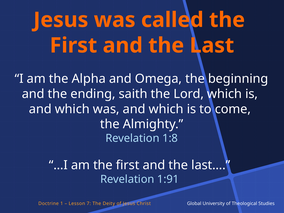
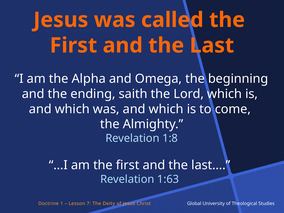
1:91: 1:91 -> 1:63
